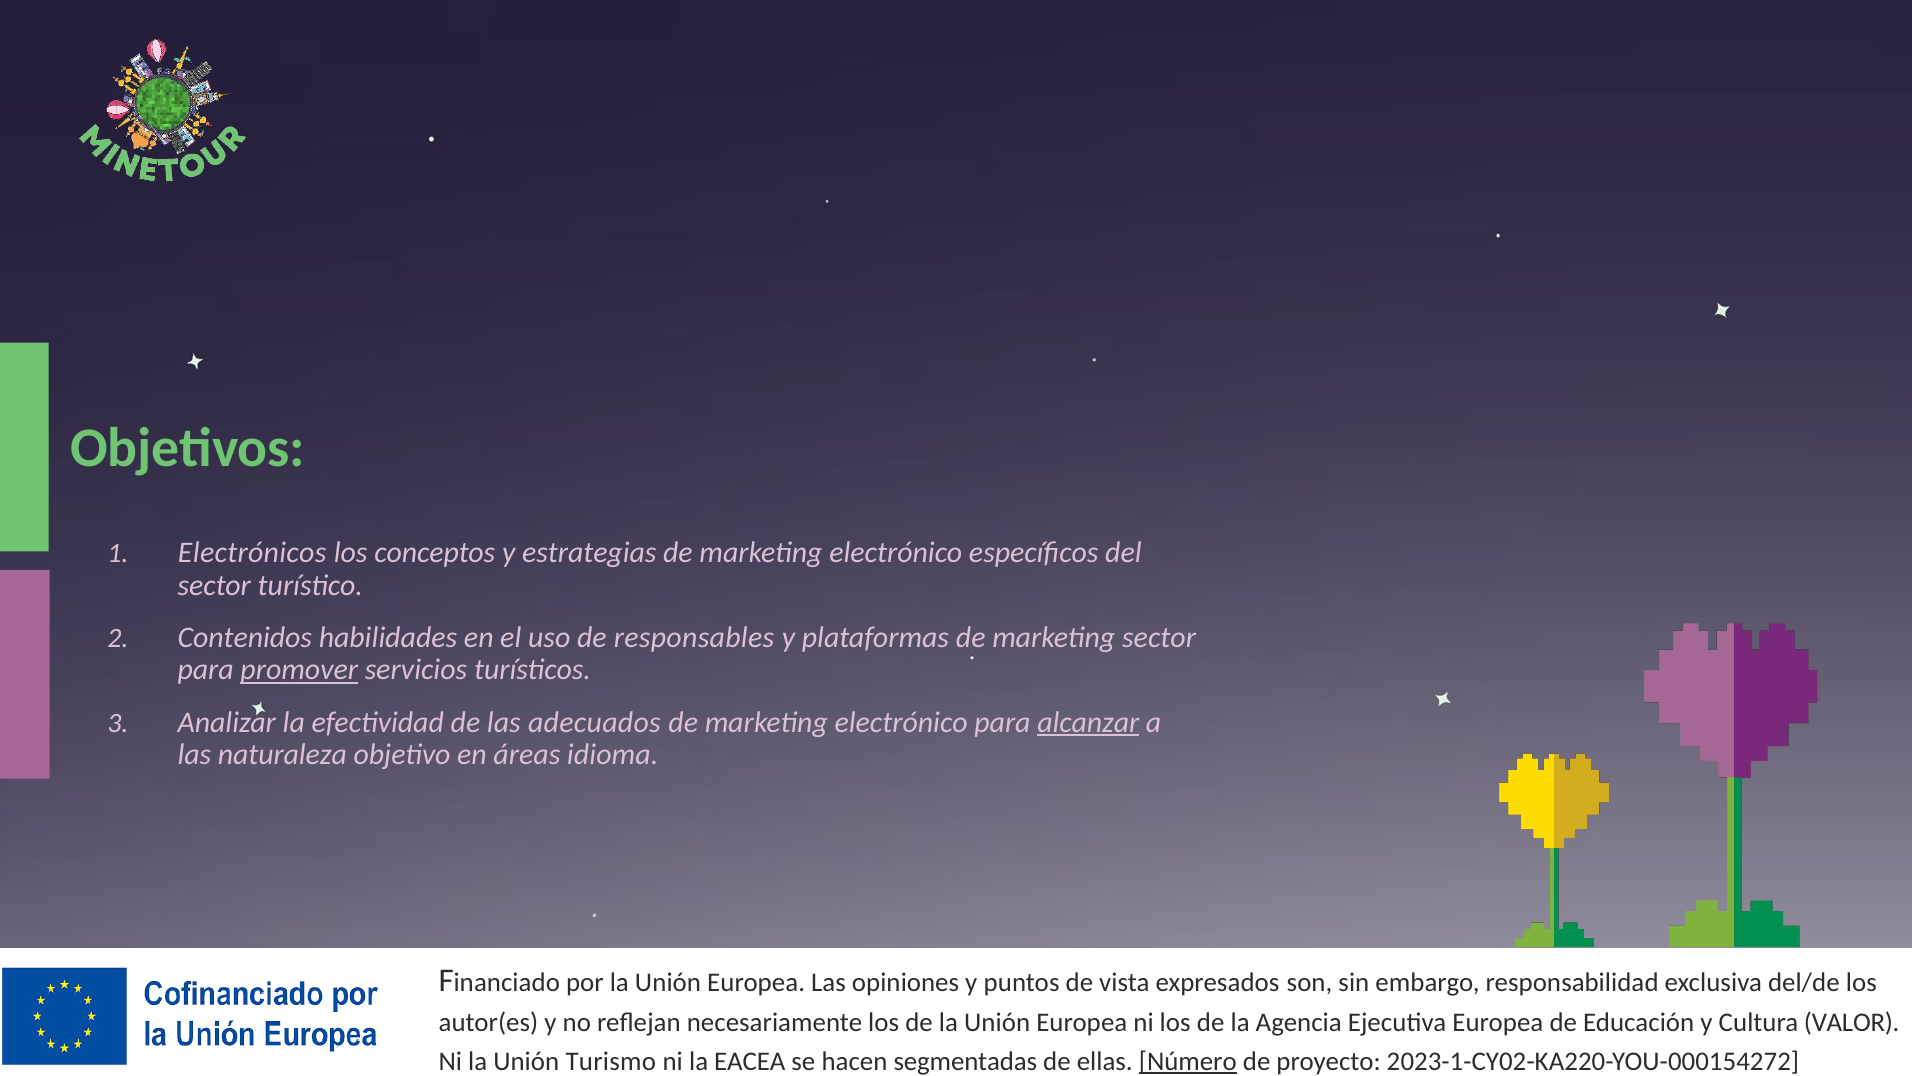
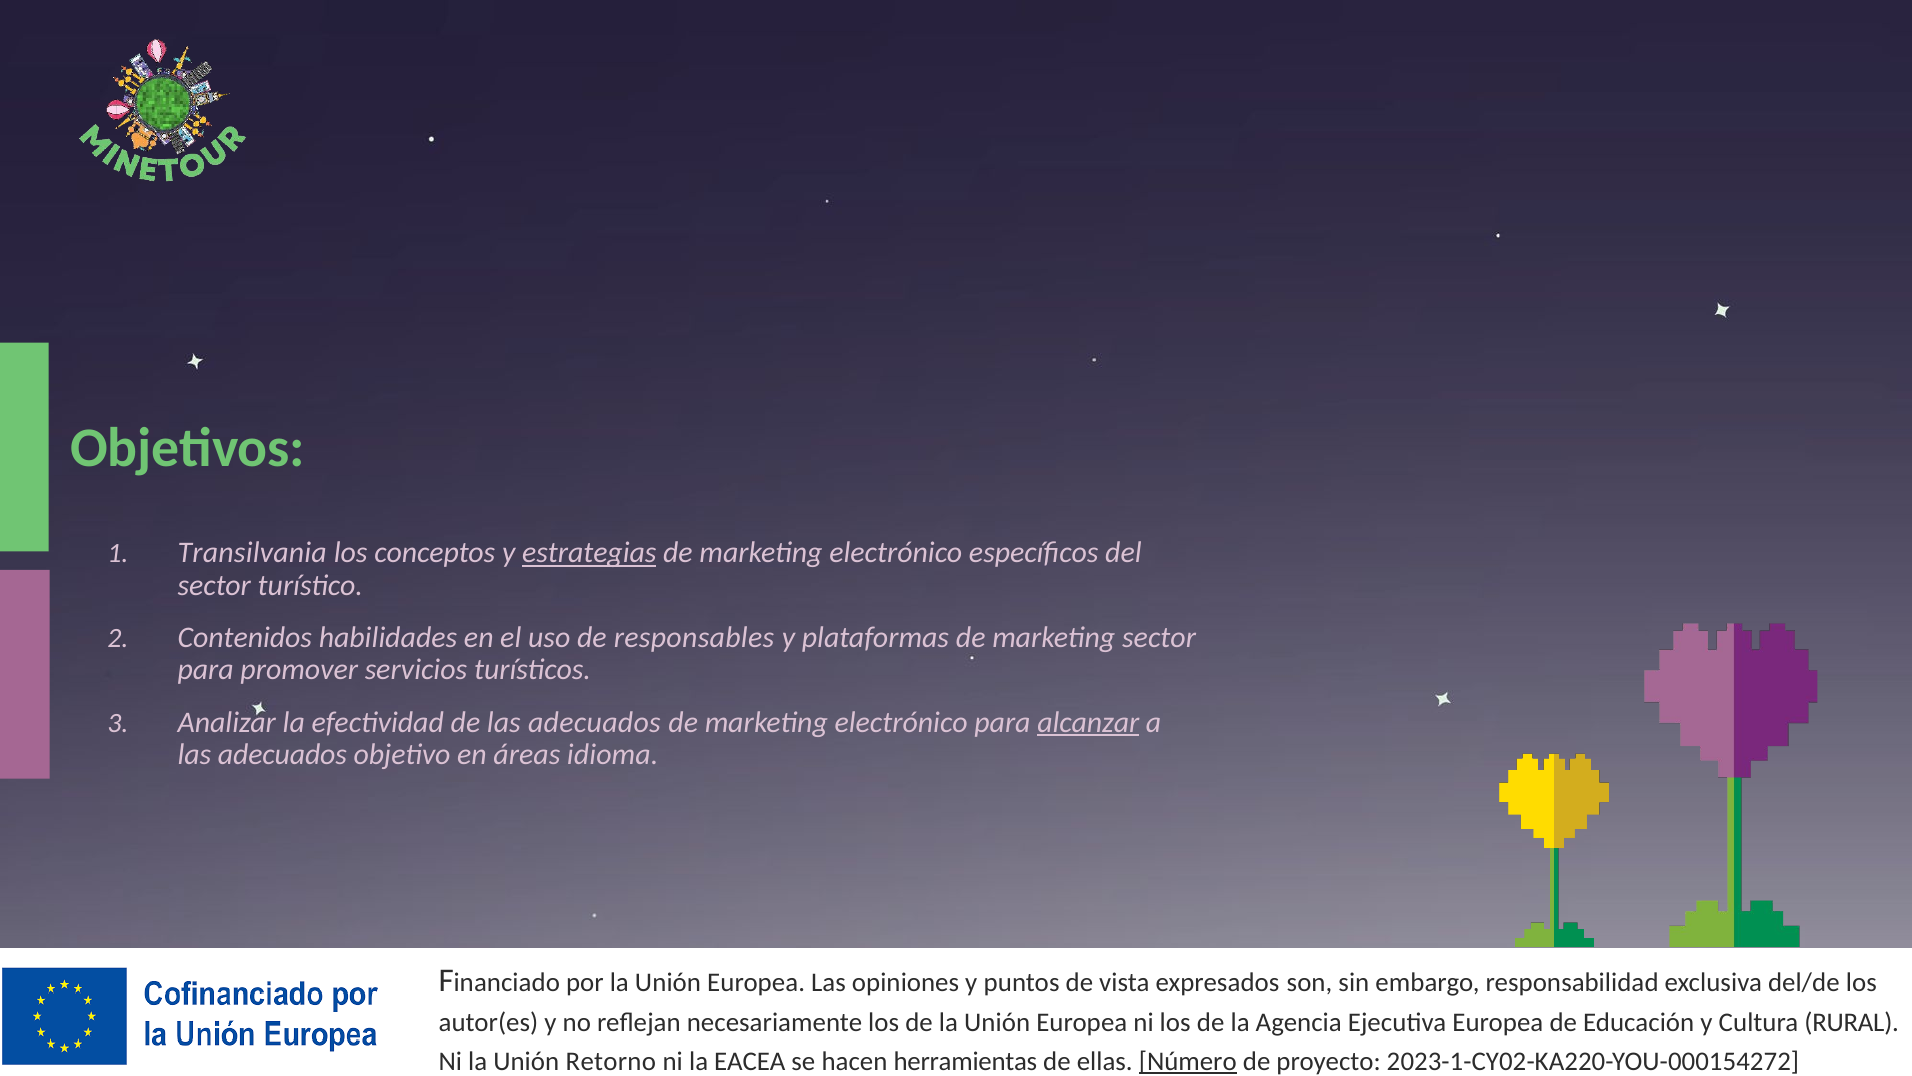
Electrónicos: Electrónicos -> Transilvania
estrategias underline: none -> present
promover underline: present -> none
naturaleza at (282, 754): naturaleza -> adecuados
VALOR: VALOR -> RURAL
Turismo: Turismo -> Retorno
segmentadas: segmentadas -> herramientas
